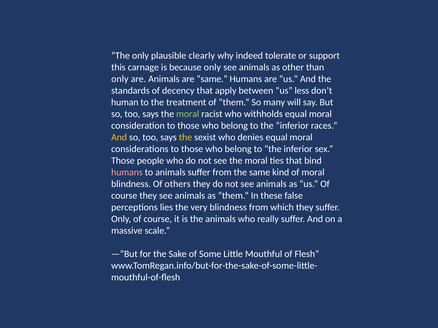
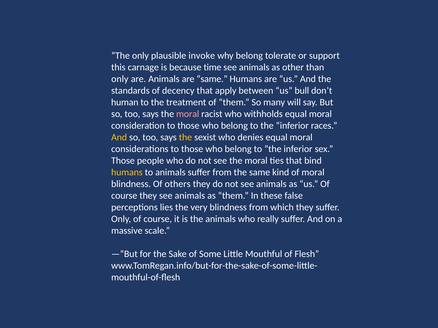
clearly: clearly -> invoke
why indeed: indeed -> belong
because only: only -> time
less: less -> bull
moral at (188, 114) colour: light green -> pink
humans at (127, 173) colour: pink -> yellow
